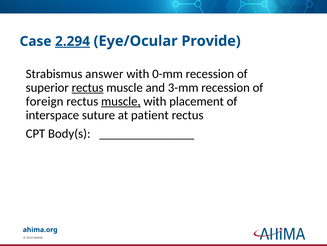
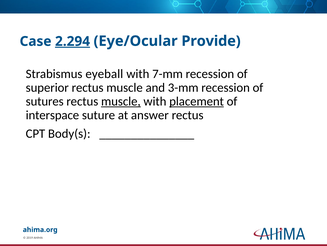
answer: answer -> eyeball
0-mm: 0-mm -> 7-mm
rectus at (88, 87) underline: present -> none
foreign: foreign -> sutures
placement underline: none -> present
patient: patient -> answer
